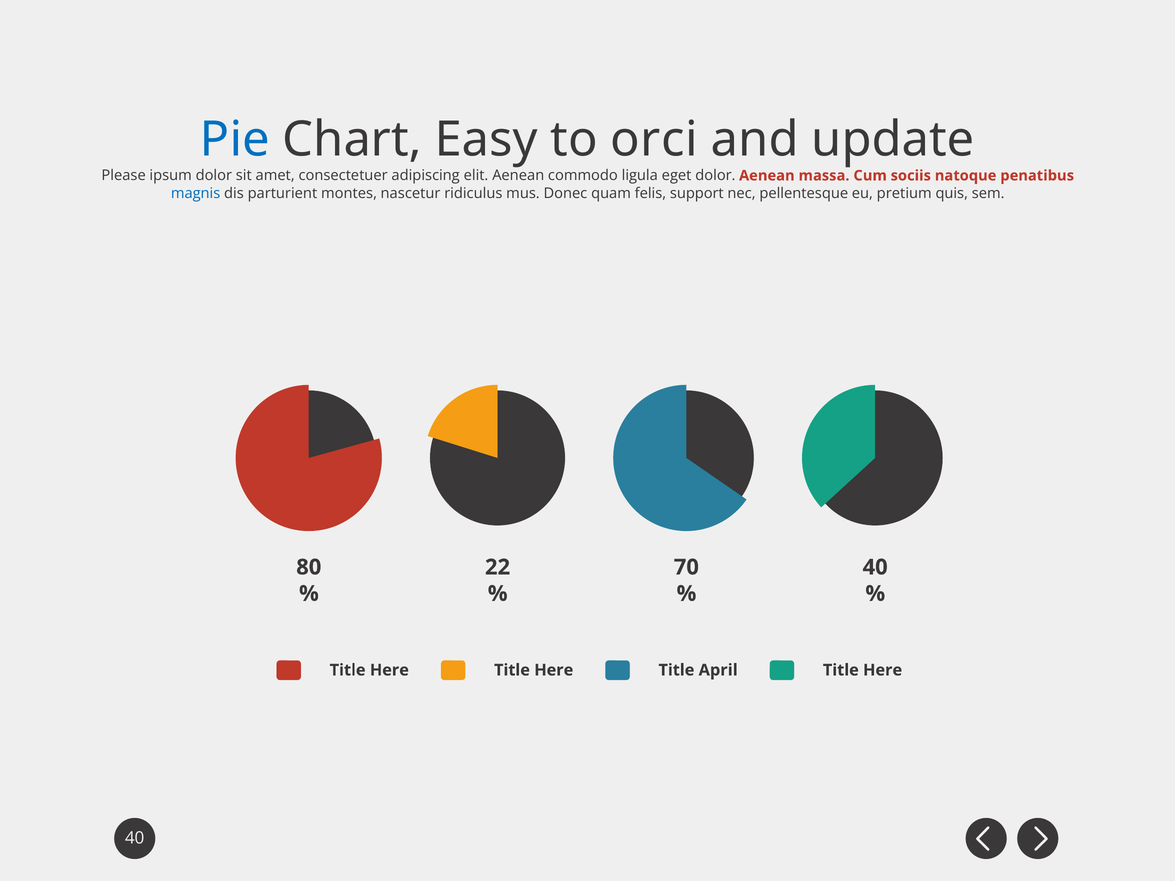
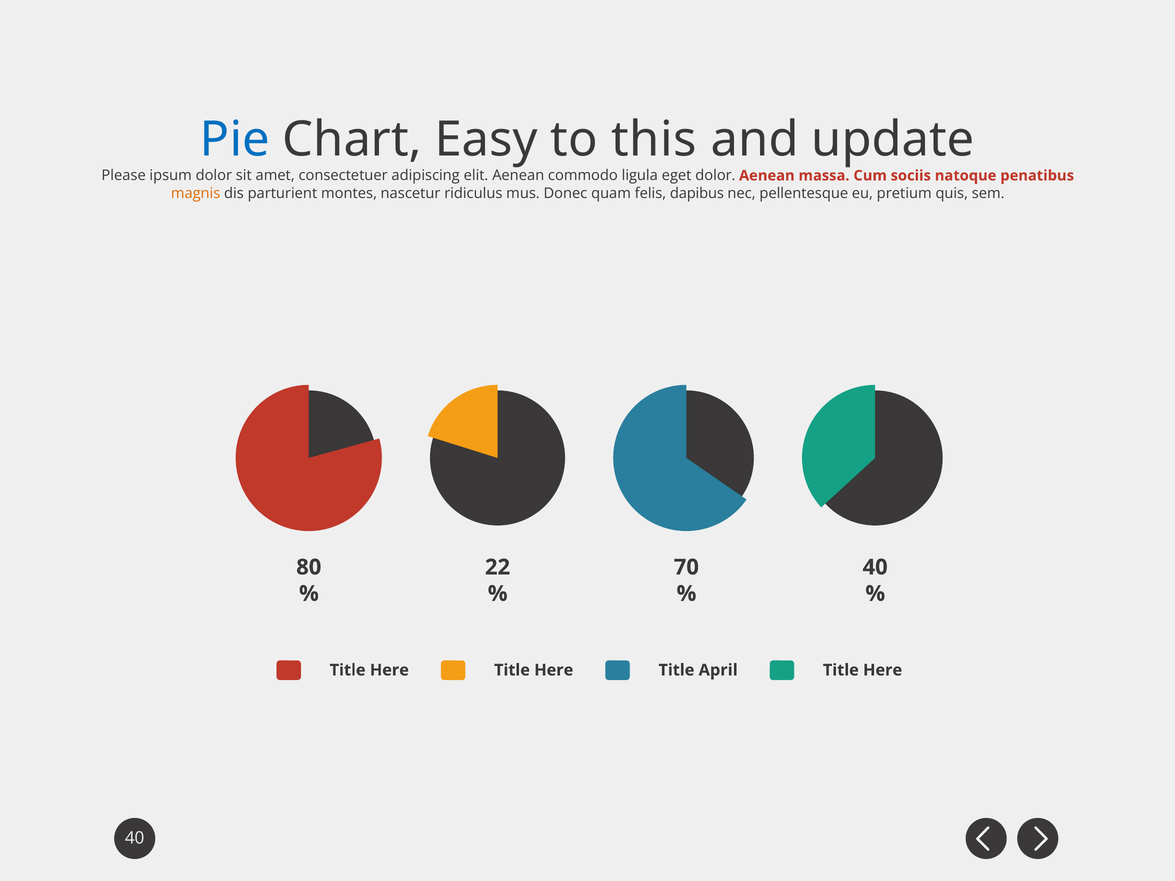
orci: orci -> this
magnis colour: blue -> orange
support: support -> dapibus
